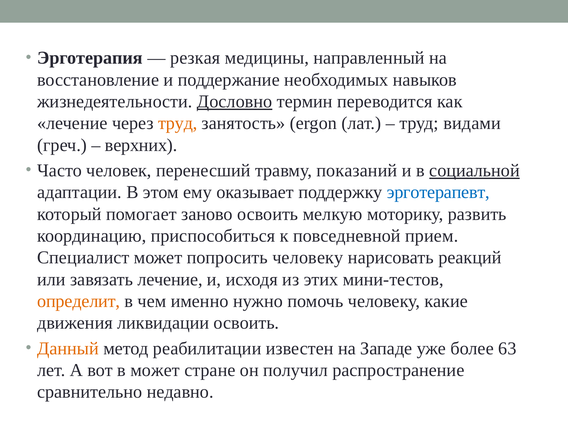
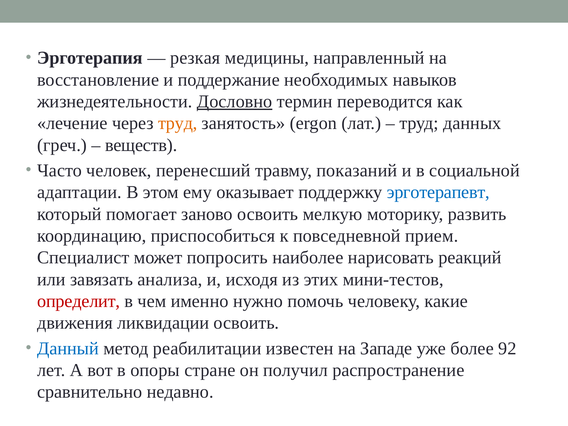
видами: видами -> данных
верхних: верхних -> веществ
социальной underline: present -> none
попросить человеку: человеку -> наиболее
завязать лечение: лечение -> анализа
определит colour: orange -> red
Данный colour: orange -> blue
63: 63 -> 92
в может: может -> опоры
